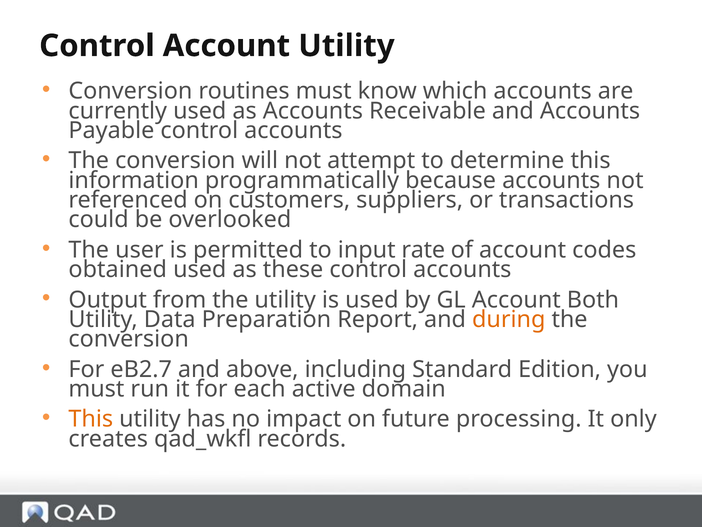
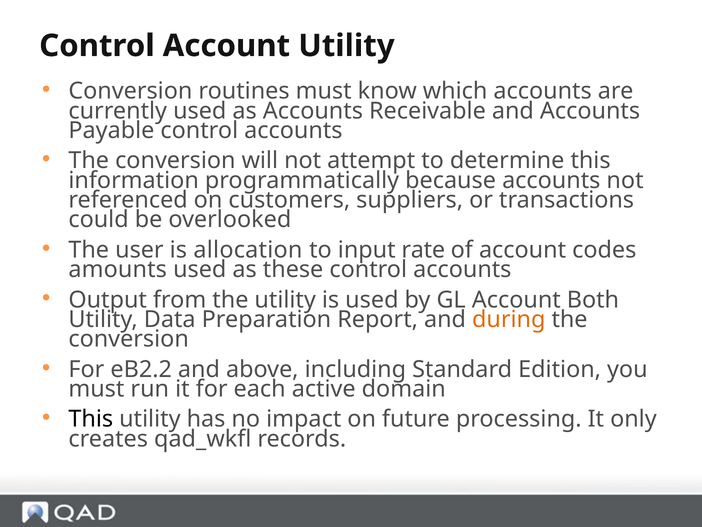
permitted: permitted -> allocation
obtained: obtained -> amounts
eB2.7: eB2.7 -> eB2.2
This at (91, 419) colour: orange -> black
